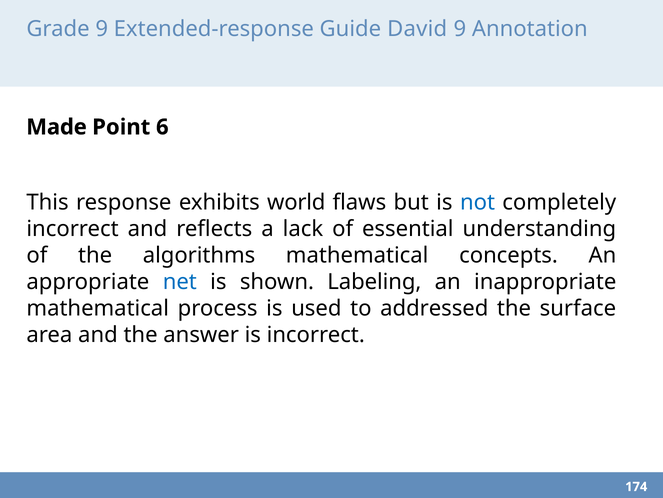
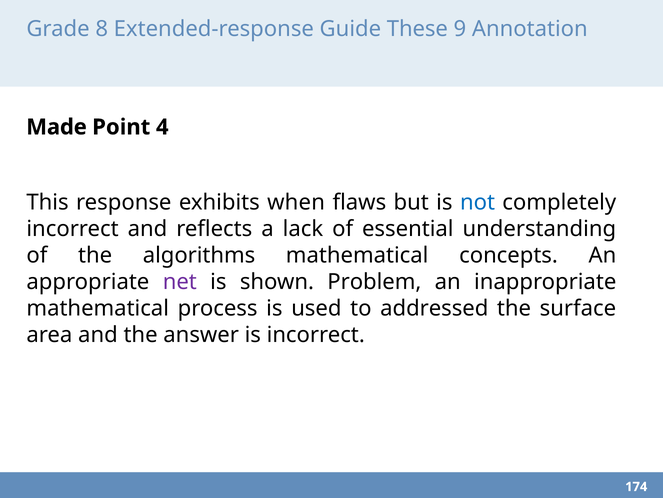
Grade 9: 9 -> 8
David: David -> These
6: 6 -> 4
world: world -> when
net colour: blue -> purple
Labeling: Labeling -> Problem
